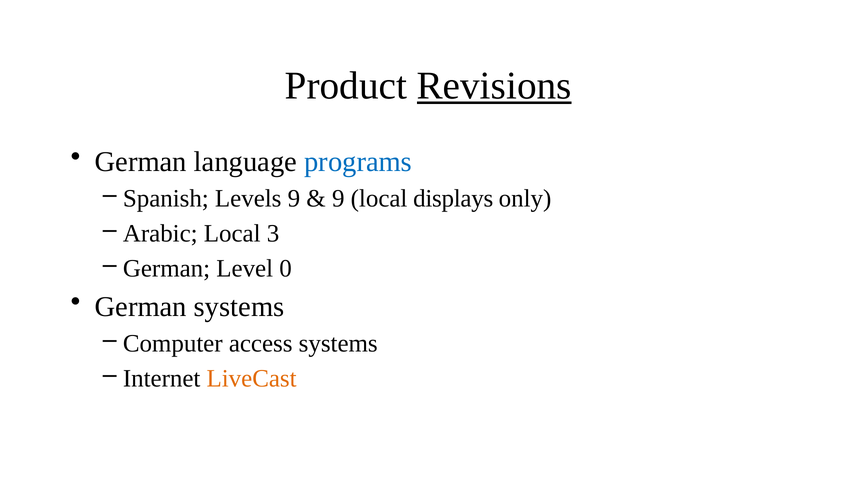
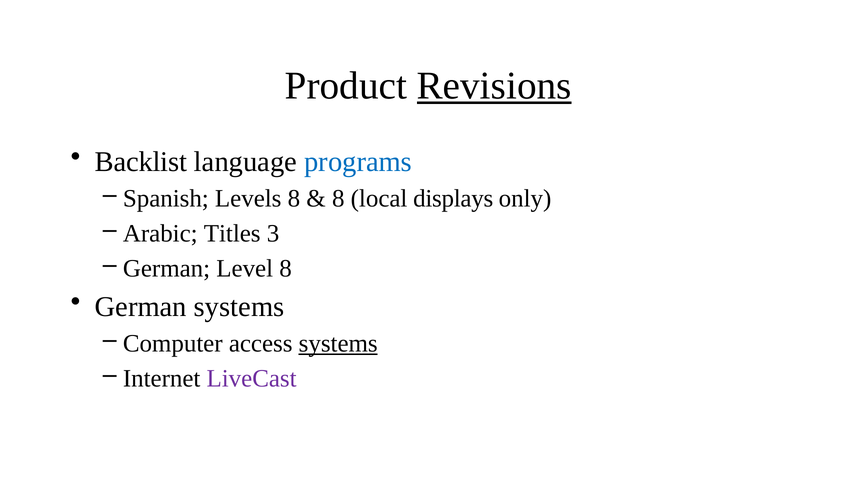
German at (141, 162): German -> Backlist
Levels 9: 9 -> 8
9 at (338, 199): 9 -> 8
Arabic Local: Local -> Titles
Level 0: 0 -> 8
systems at (338, 344) underline: none -> present
LiveCast colour: orange -> purple
